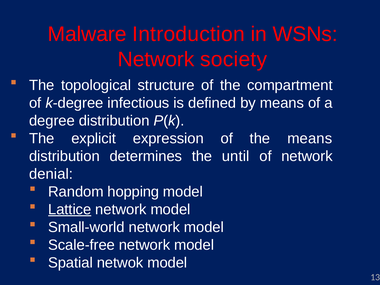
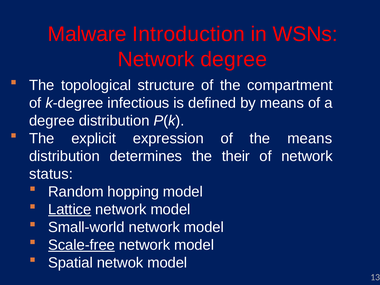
Network society: society -> degree
until: until -> their
denial: denial -> status
Scale-free underline: none -> present
